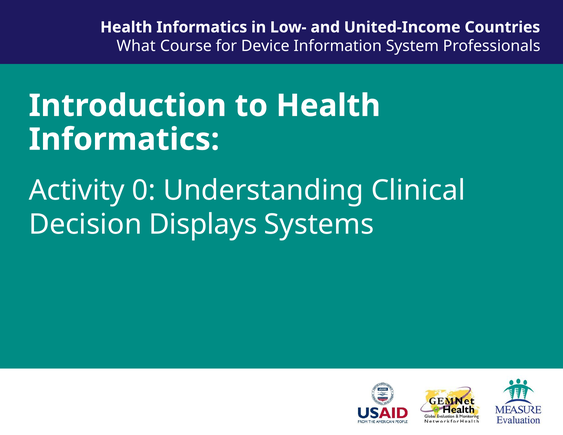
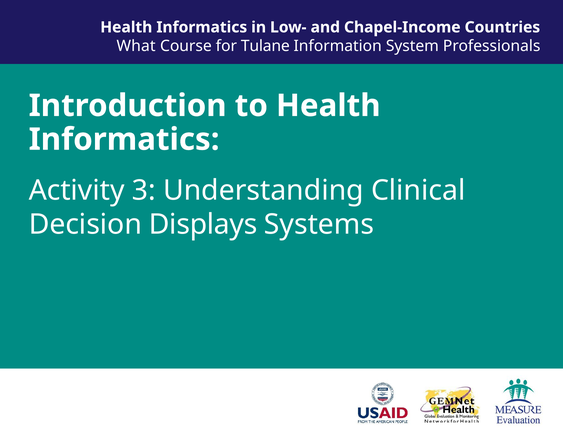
United-Income: United-Income -> Chapel-Income
Device: Device -> Tulane
0: 0 -> 3
